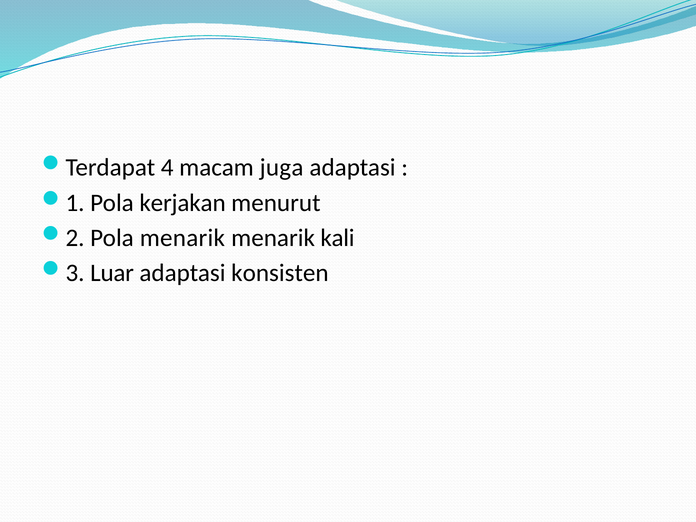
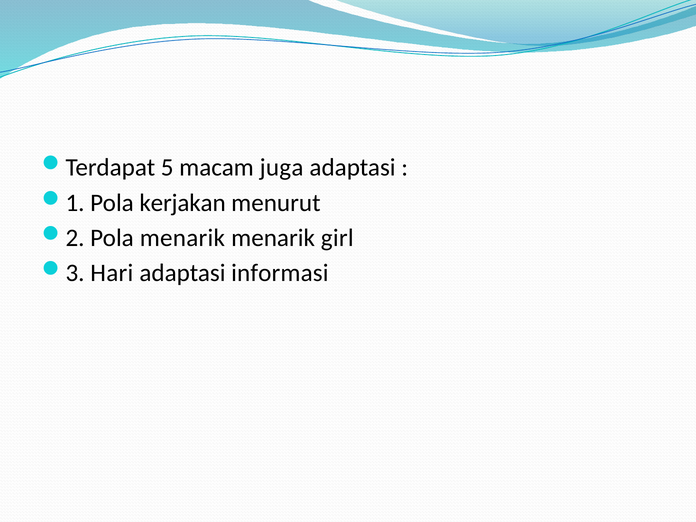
4: 4 -> 5
kali: kali -> girl
Luar: Luar -> Hari
konsisten: konsisten -> informasi
